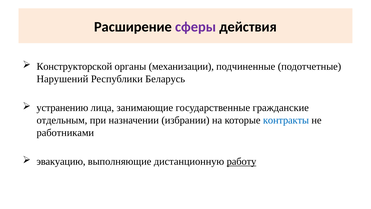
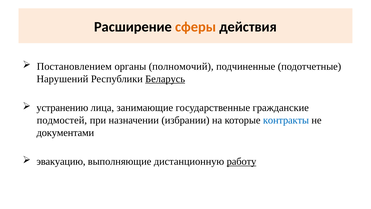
сферы colour: purple -> orange
Конструкторской: Конструкторской -> Постановлением
механизации: механизации -> полномочий
Беларусь underline: none -> present
отдельным: отдельным -> подмостей
работниками: работниками -> документами
